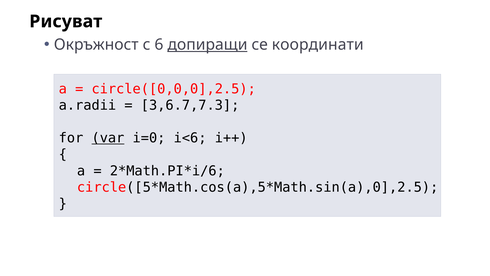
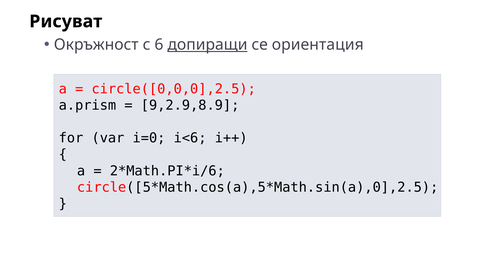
координати: координати -> ориентация
a.radii: a.radii -> a.prism
3,6.7,7.3: 3,6.7,7.3 -> 9,2.9,8.9
var underline: present -> none
